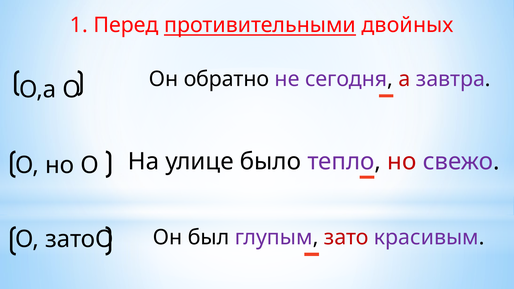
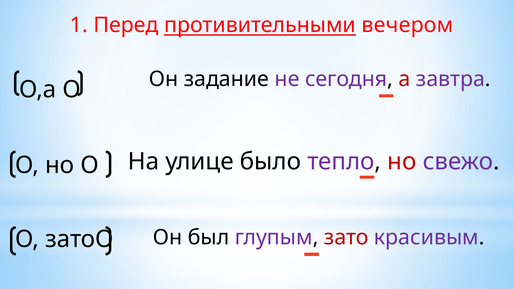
двойных: двойных -> вечером
обратно: обратно -> задание
